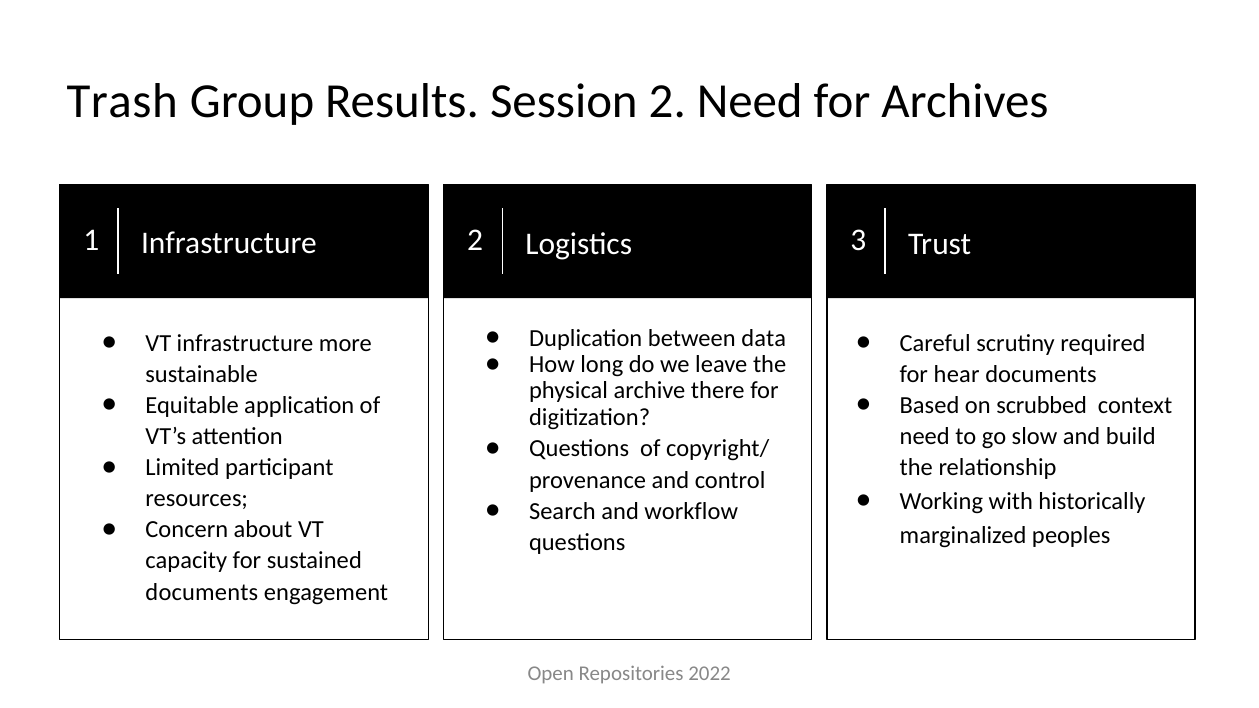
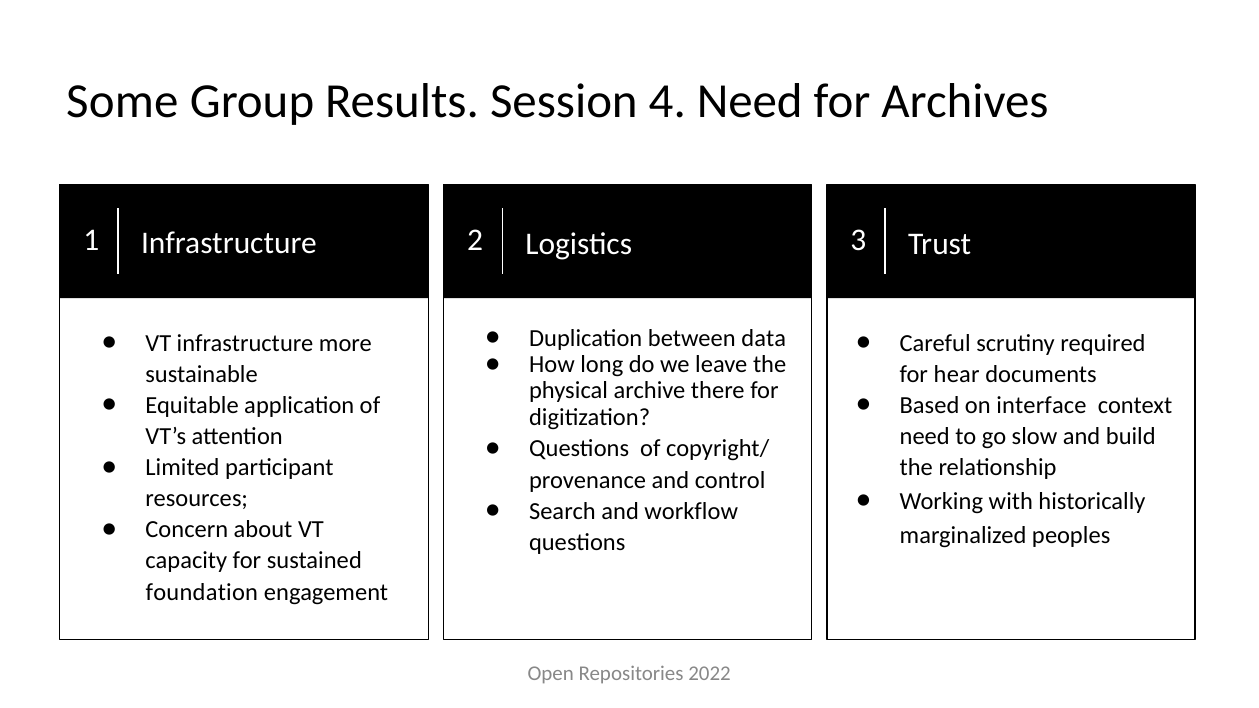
Trash: Trash -> Some
Session 2: 2 -> 4
scrubbed: scrubbed -> interface
documents at (202, 592): documents -> foundation
